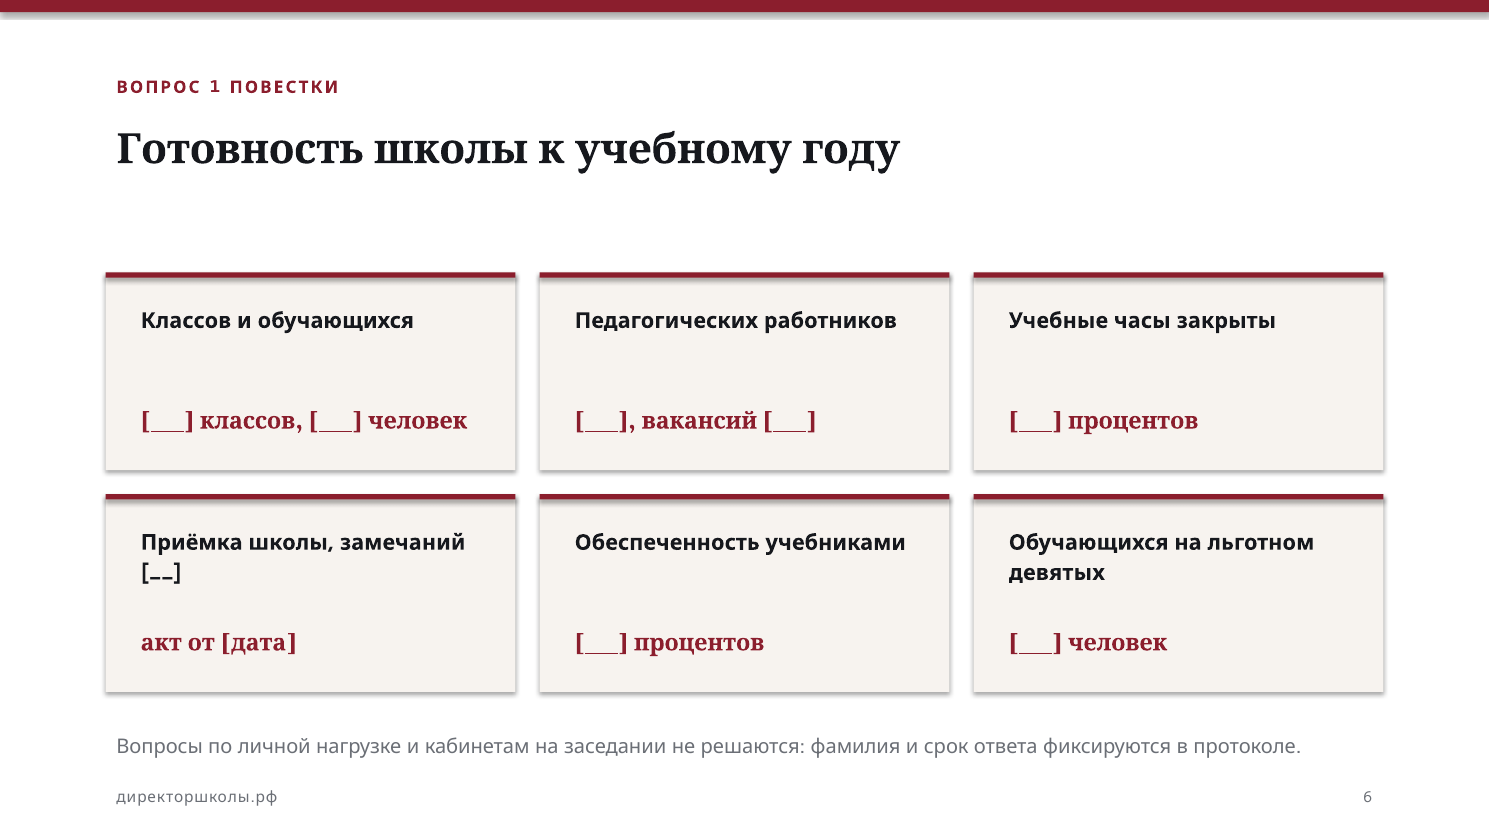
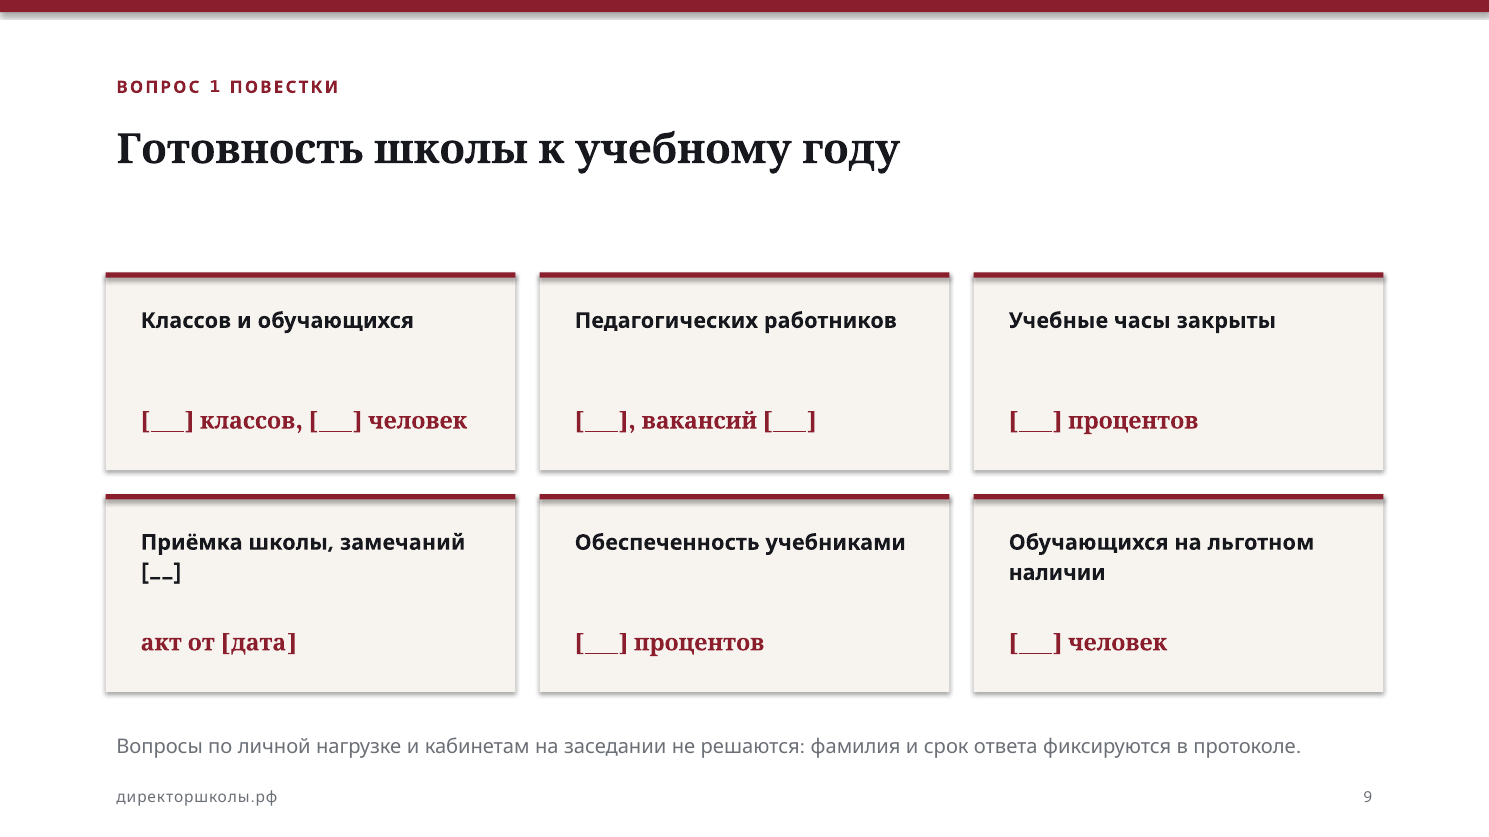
девятых: девятых -> наличии
6: 6 -> 9
